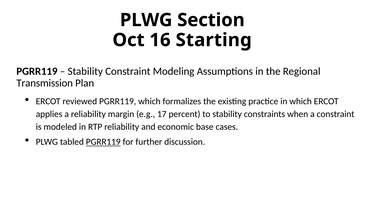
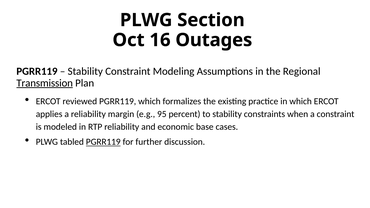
Starting: Starting -> Outages
Transmission underline: none -> present
17: 17 -> 95
